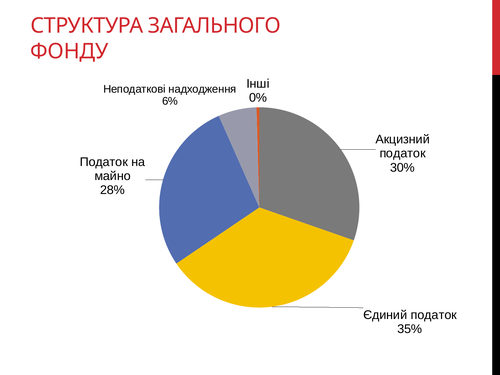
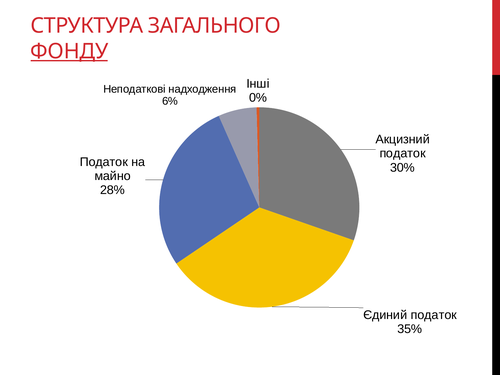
ФОНДУ underline: none -> present
